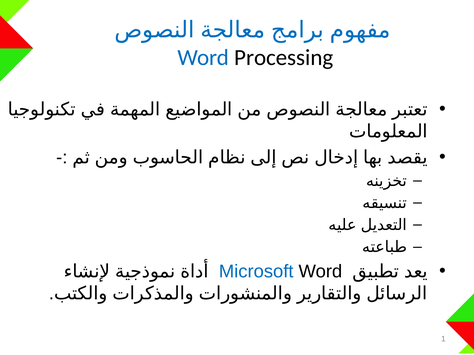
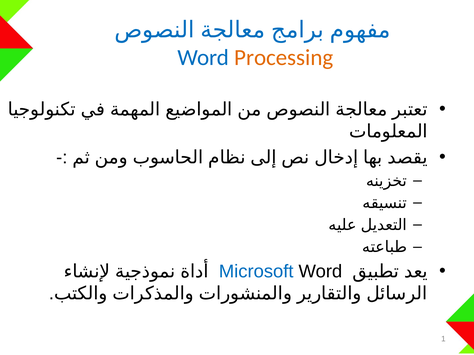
Processing colour: black -> orange
